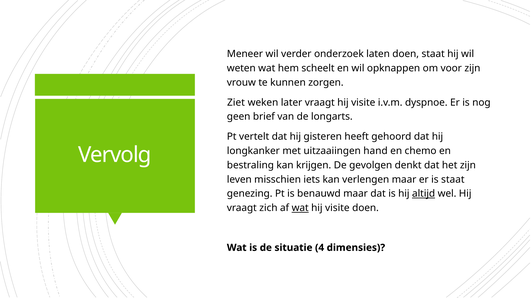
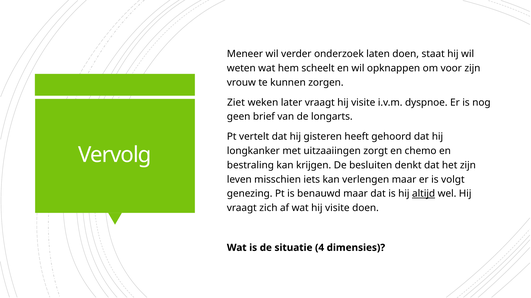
hand: hand -> zorgt
gevolgen: gevolgen -> besluiten
is staat: staat -> volgt
wat at (300, 208) underline: present -> none
